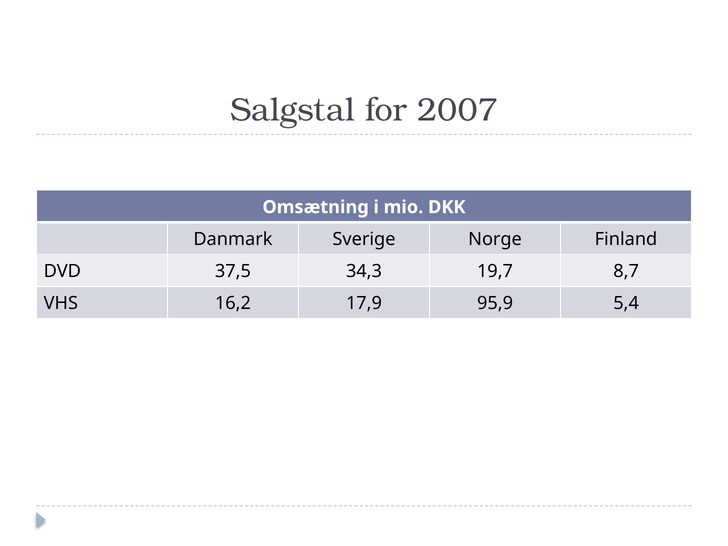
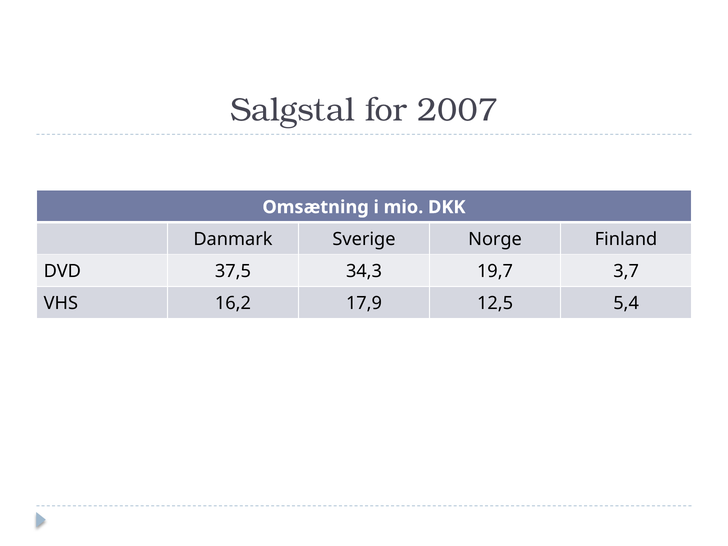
8,7: 8,7 -> 3,7
95,9: 95,9 -> 12,5
